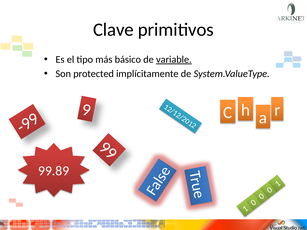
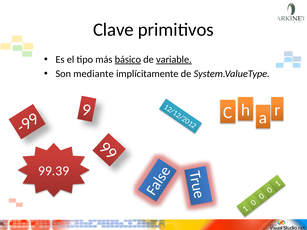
básico underline: none -> present
protected: protected -> mediante
99.89: 99.89 -> 99.39
